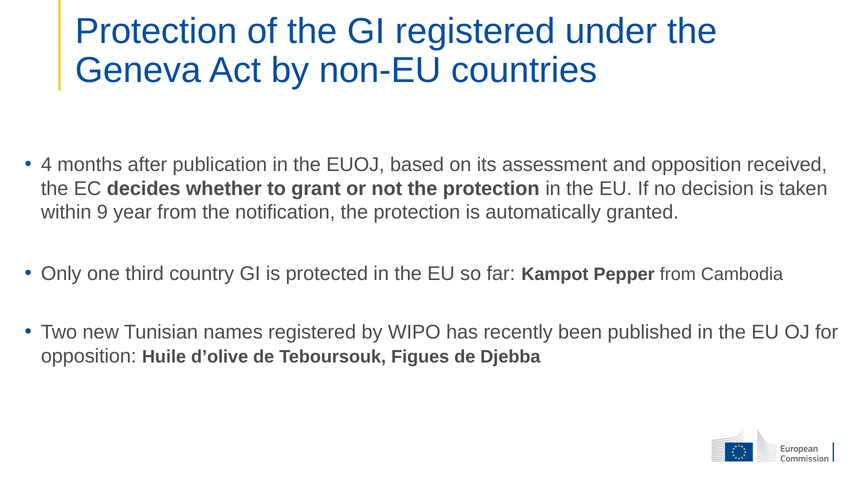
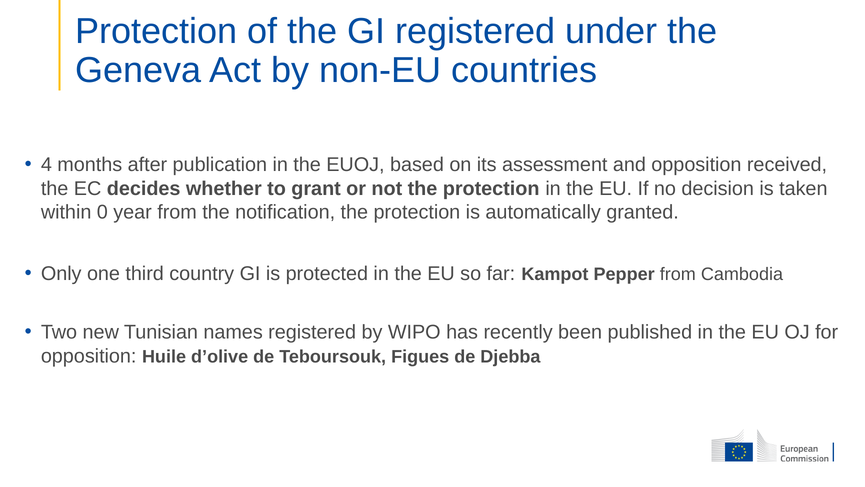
9: 9 -> 0
